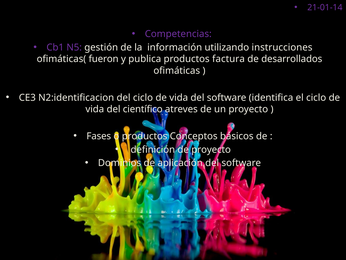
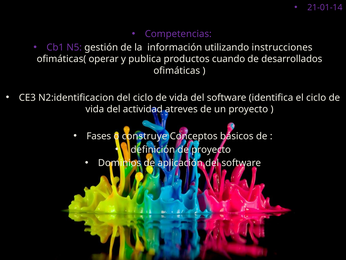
fueron: fueron -> operar
factura: factura -> cuando
científico: científico -> actividad
o productos: productos -> construye
